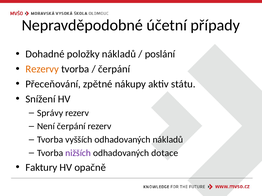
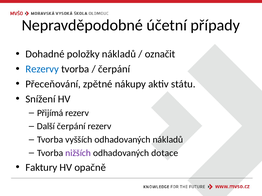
poslání: poslání -> označit
Rezervy colour: orange -> blue
Správy: Správy -> Přijímá
Není: Není -> Další
